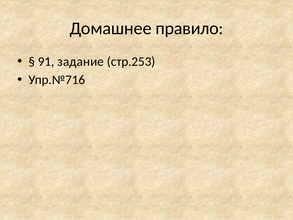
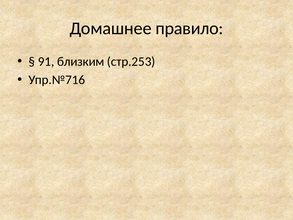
задание: задание -> близким
